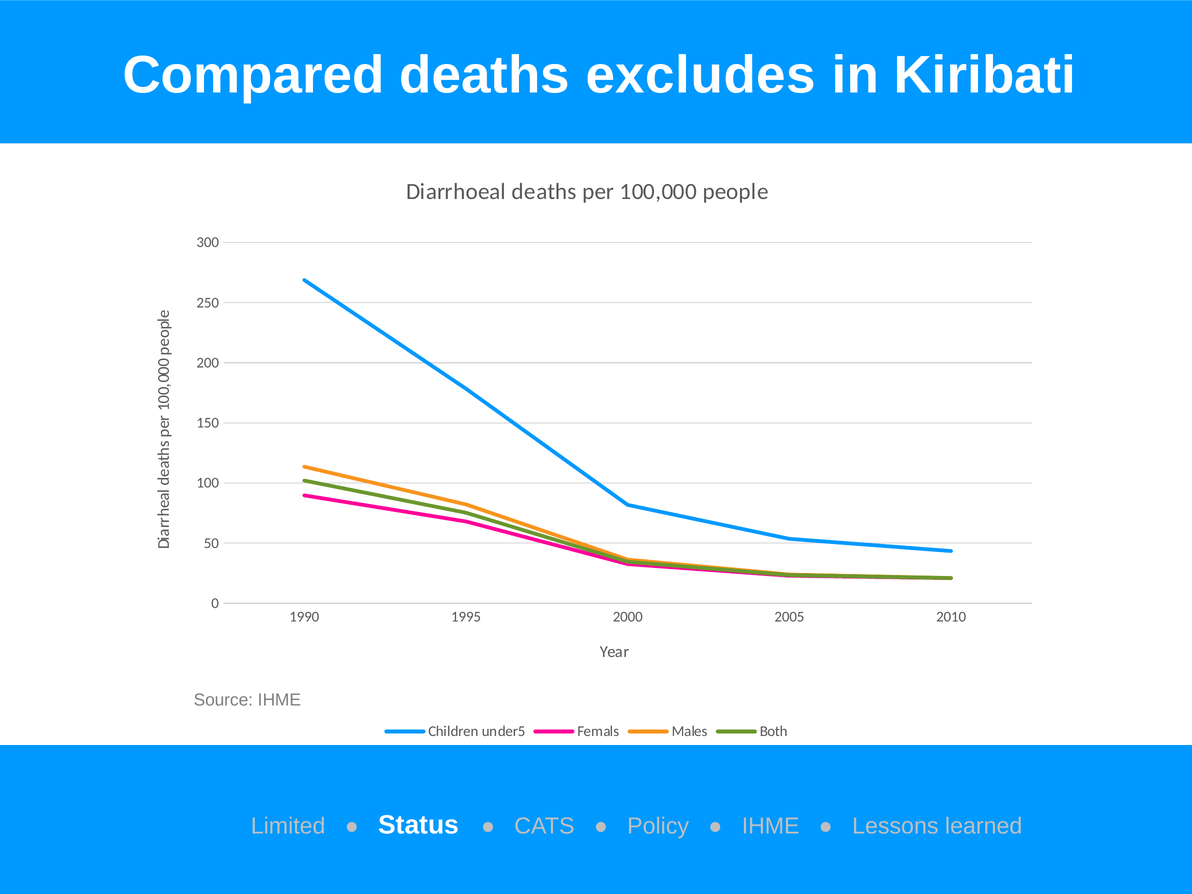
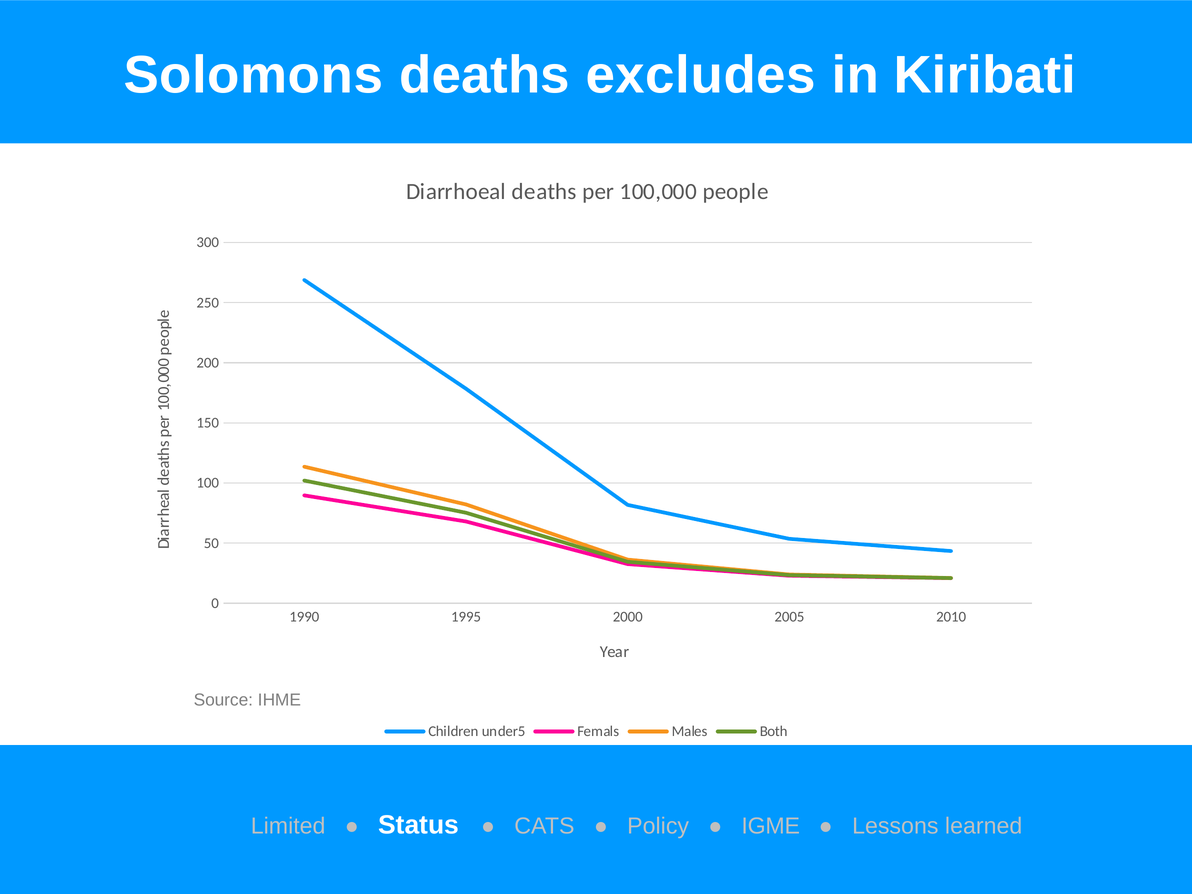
Compared: Compared -> Solomons
IHME at (771, 826): IHME -> IGME
